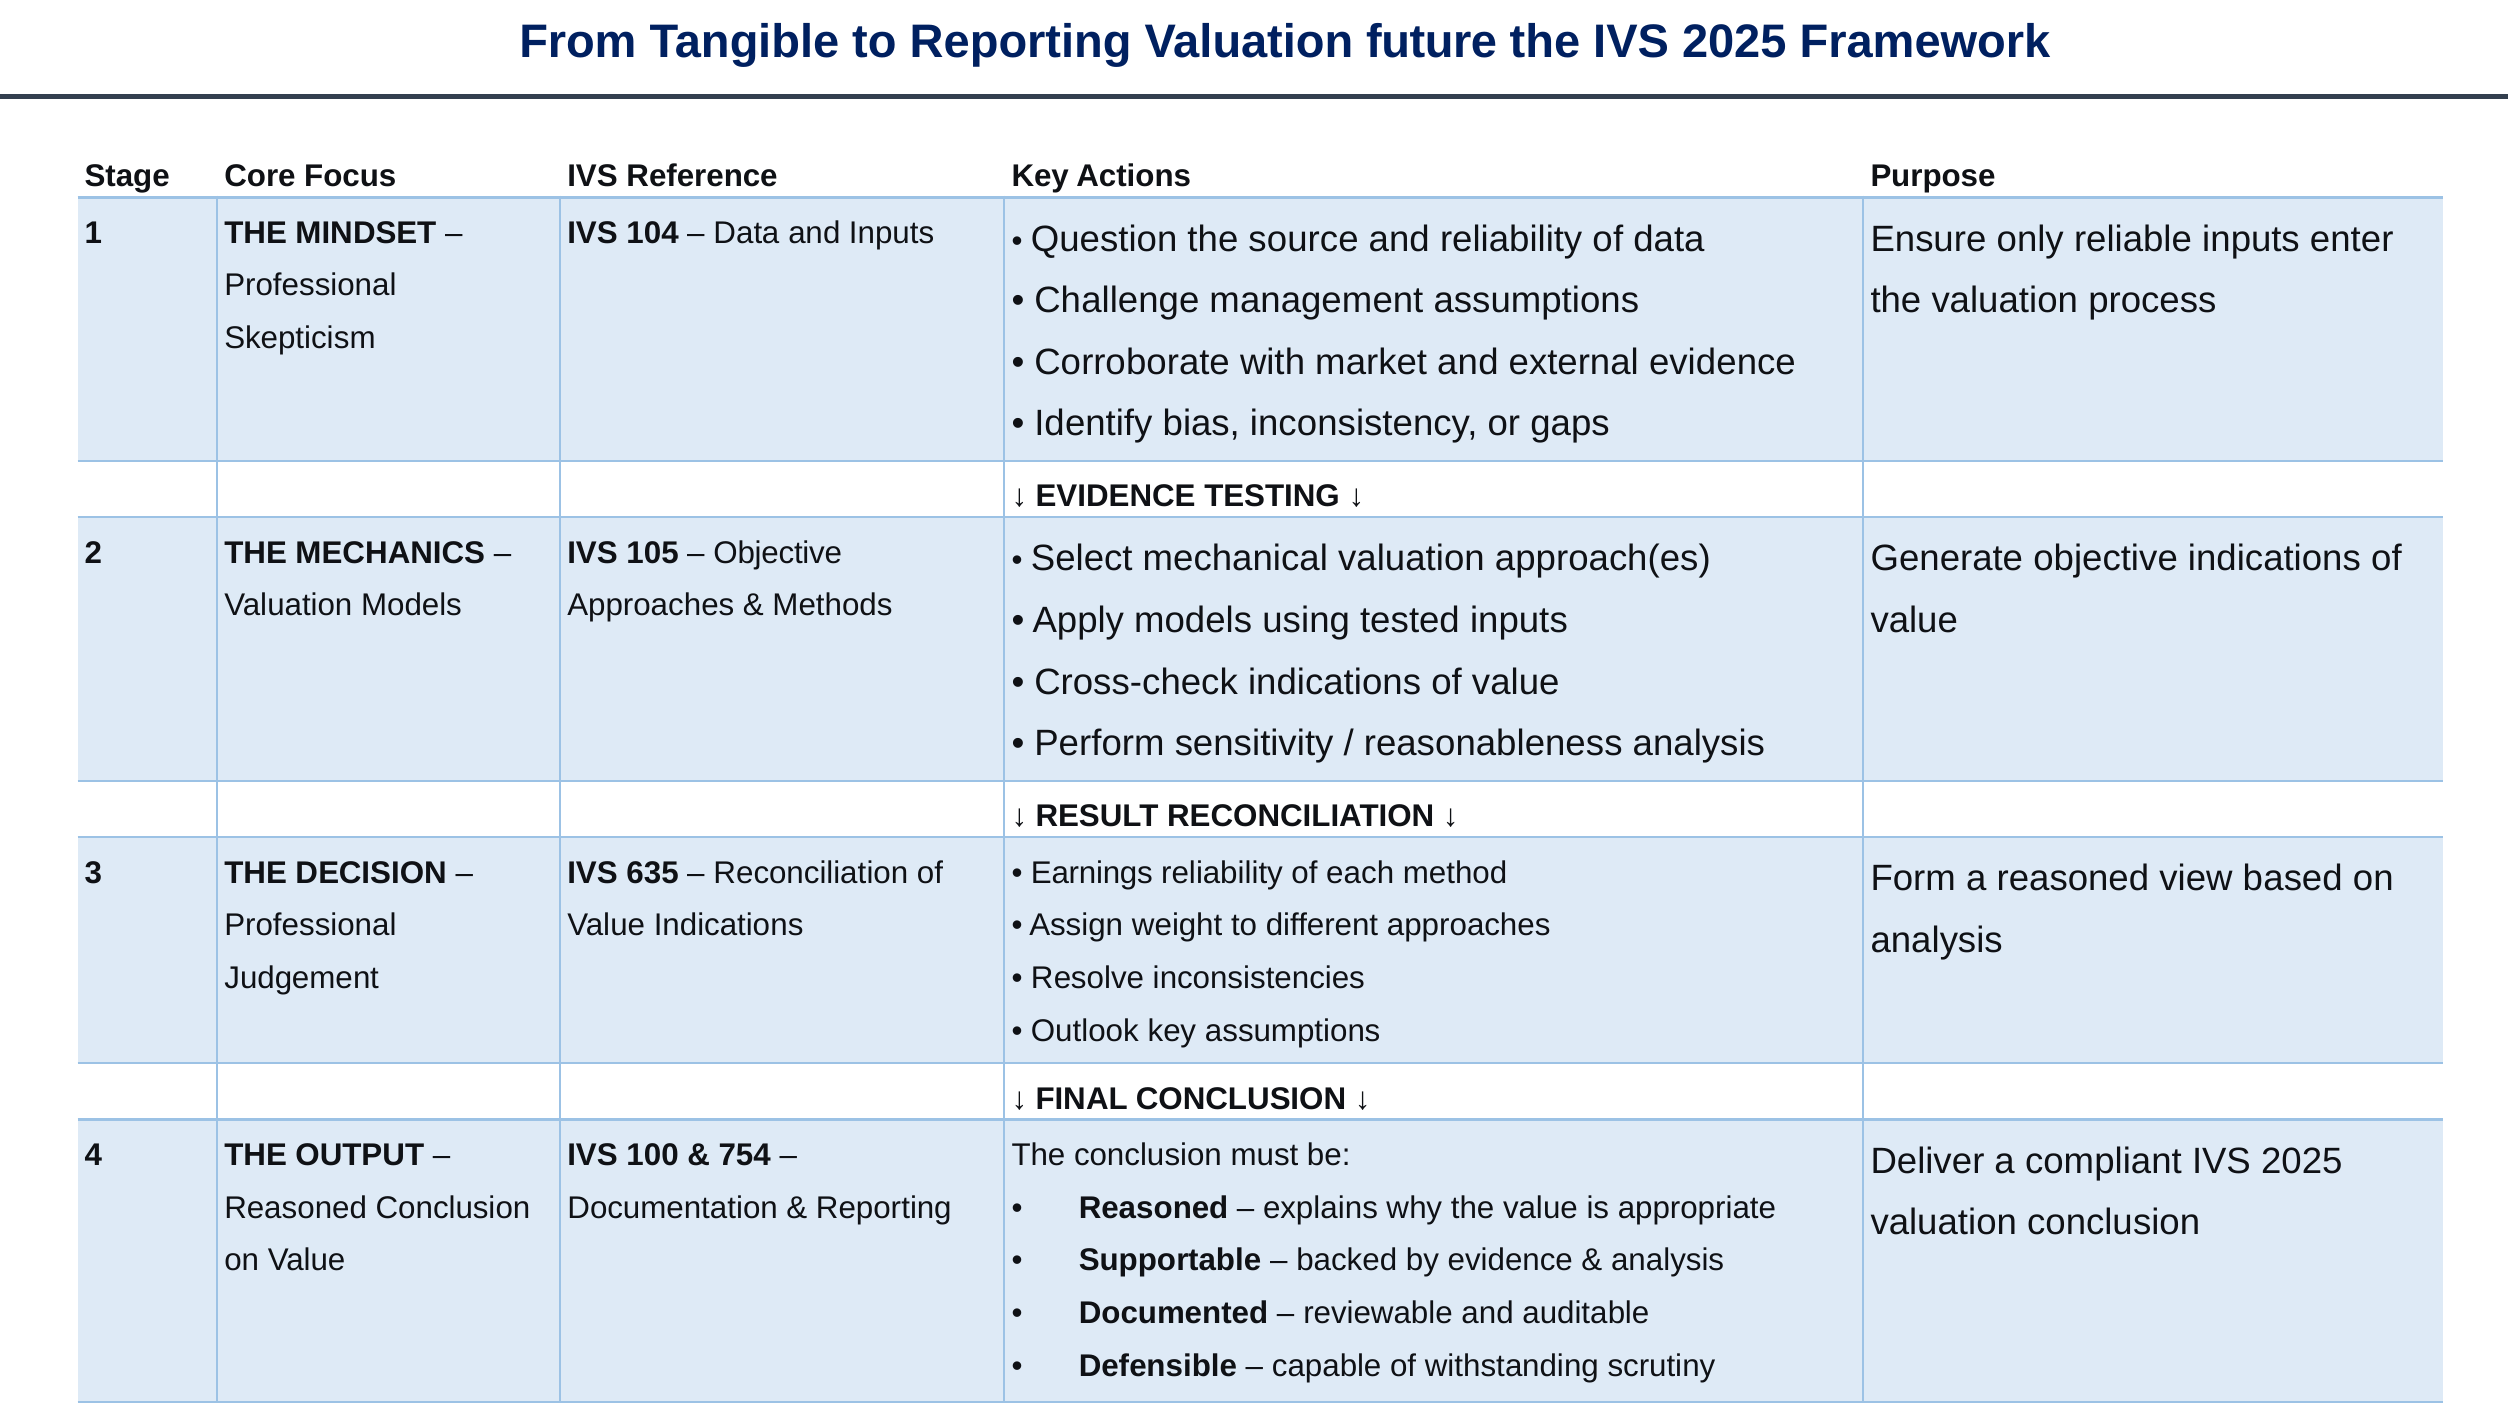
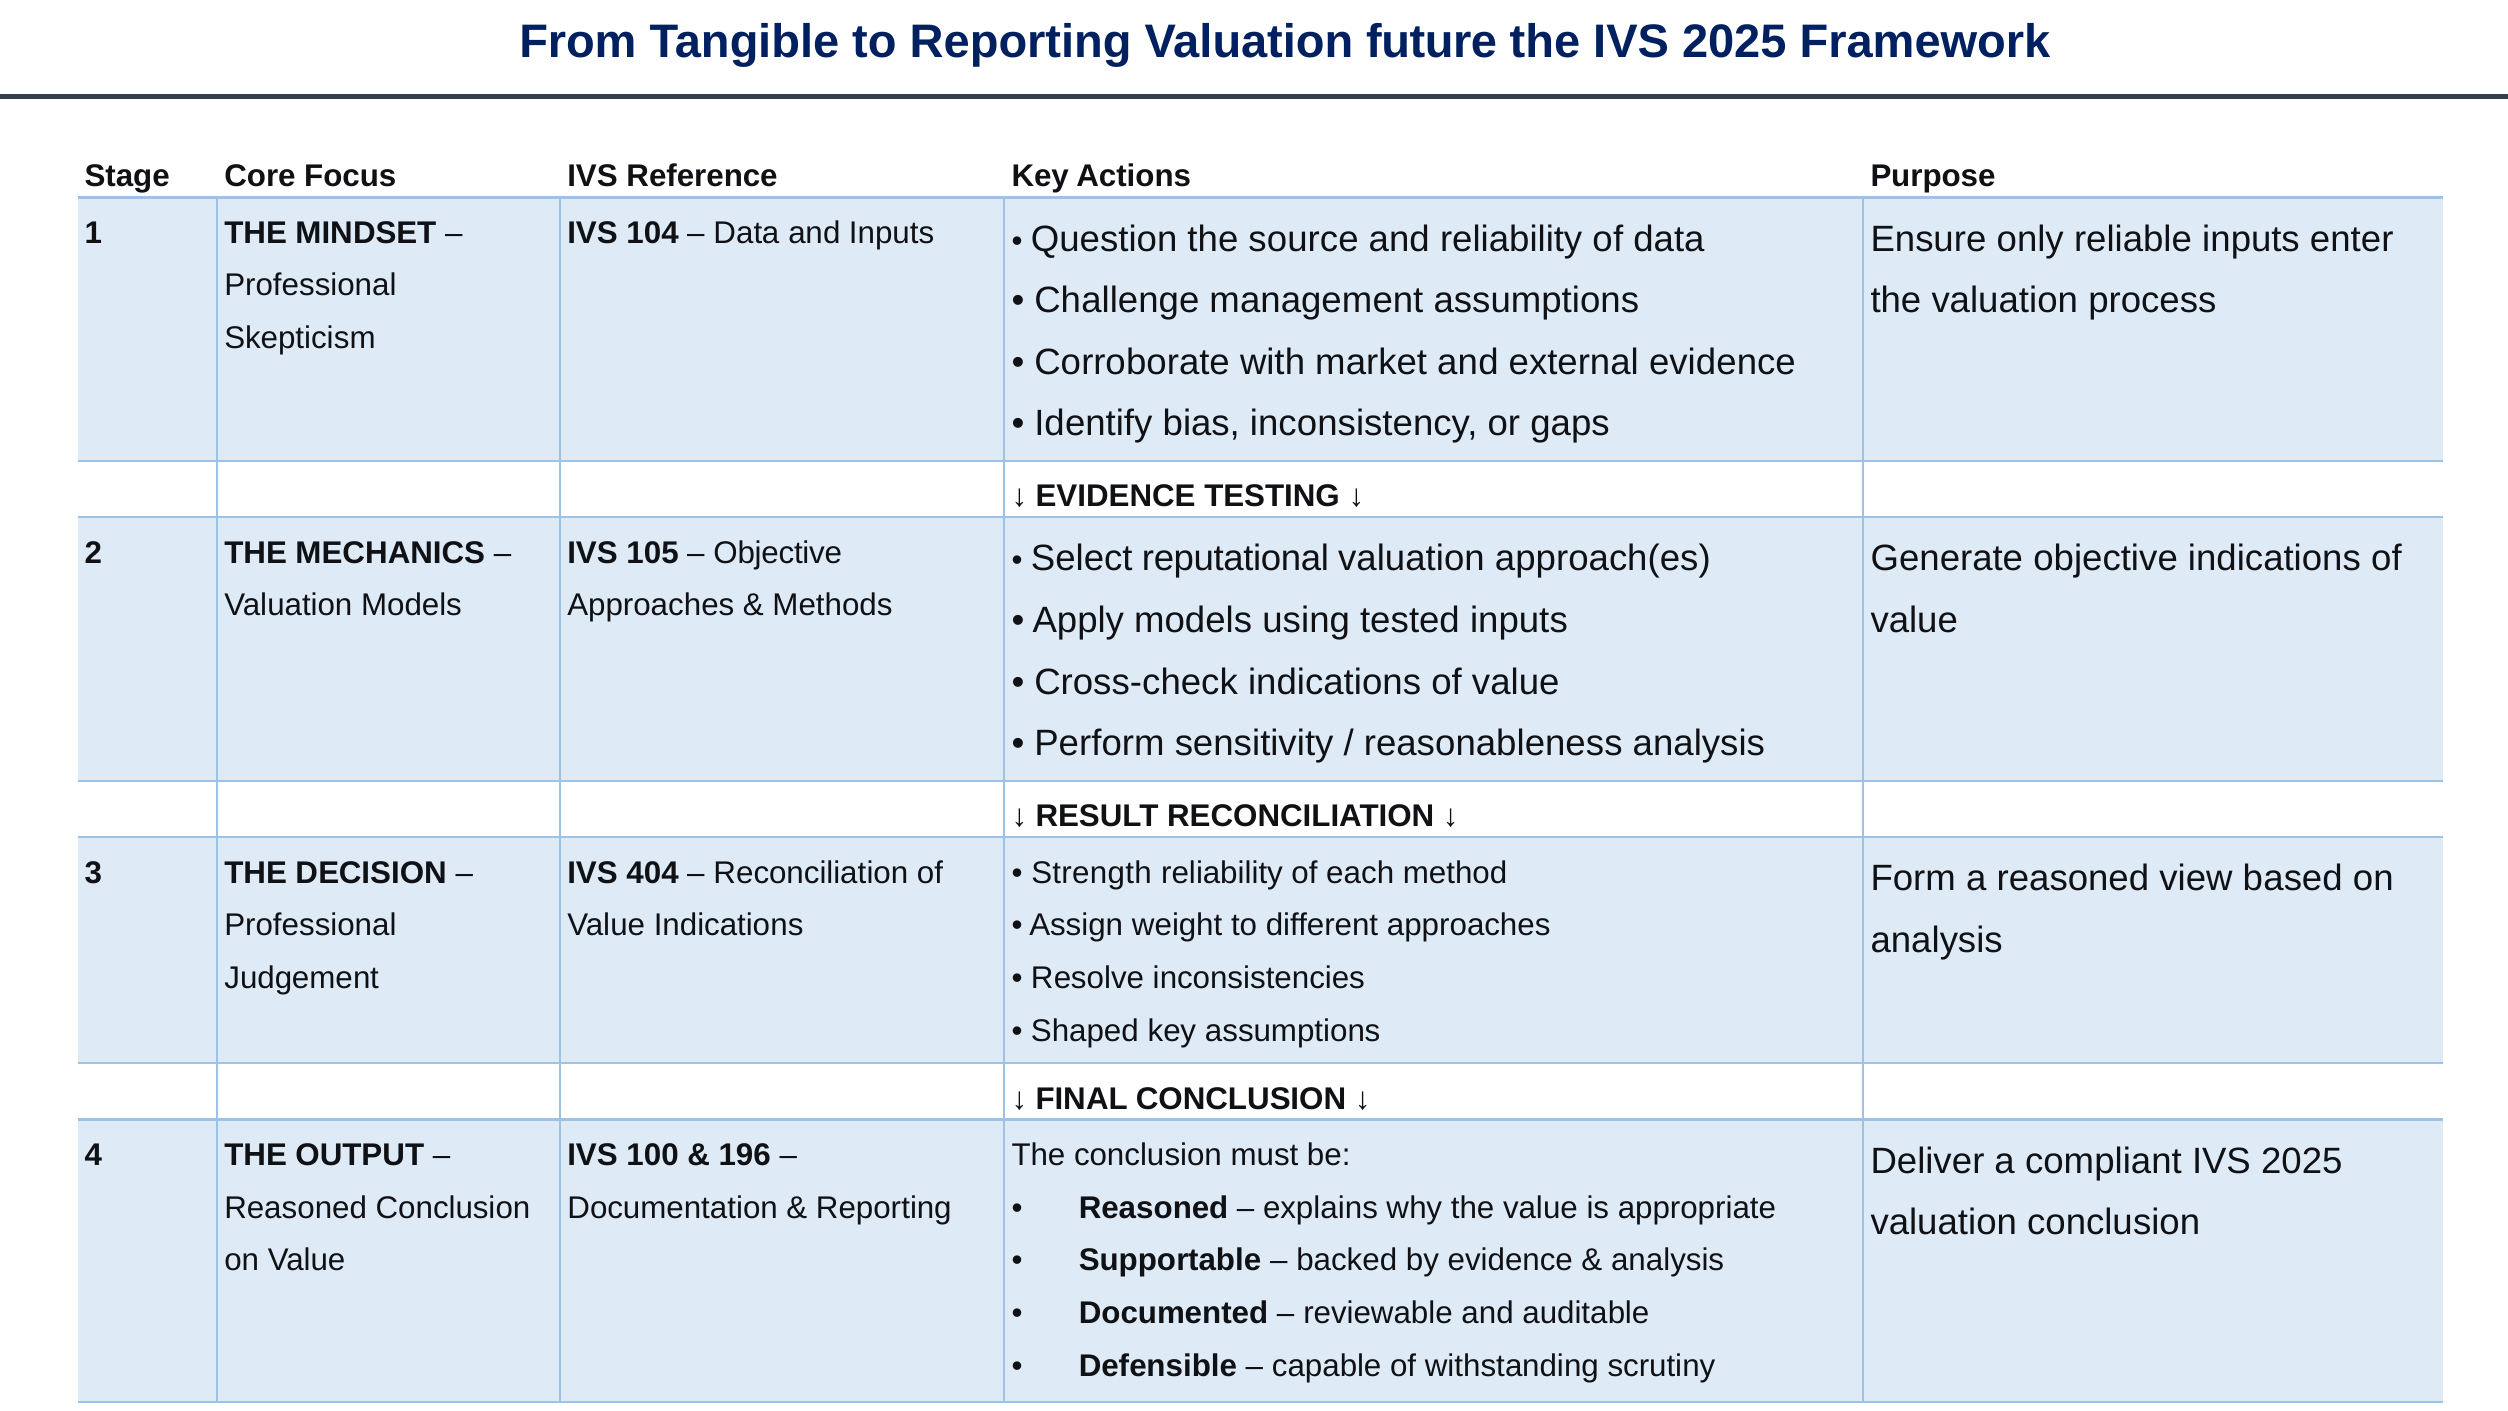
mechanical: mechanical -> reputational
635: 635 -> 404
Earnings: Earnings -> Strength
Outlook: Outlook -> Shaped
754: 754 -> 196
